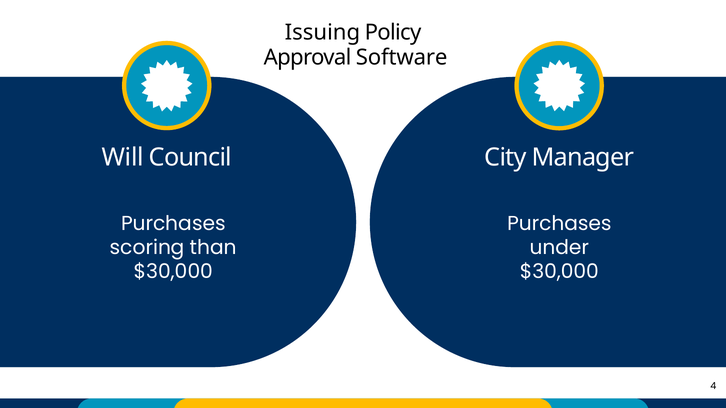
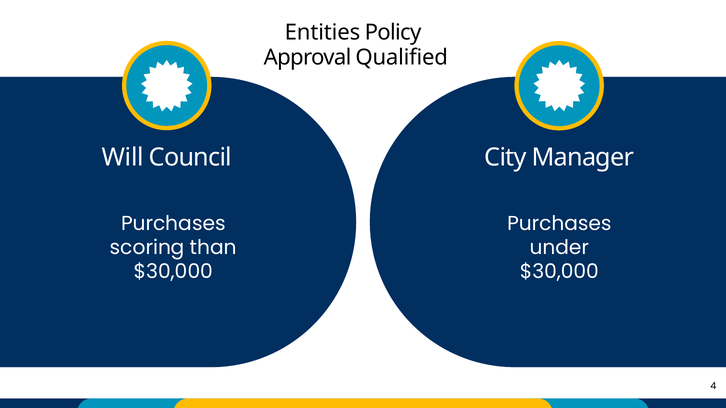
Issuing: Issuing -> Entities
Software: Software -> Qualified
